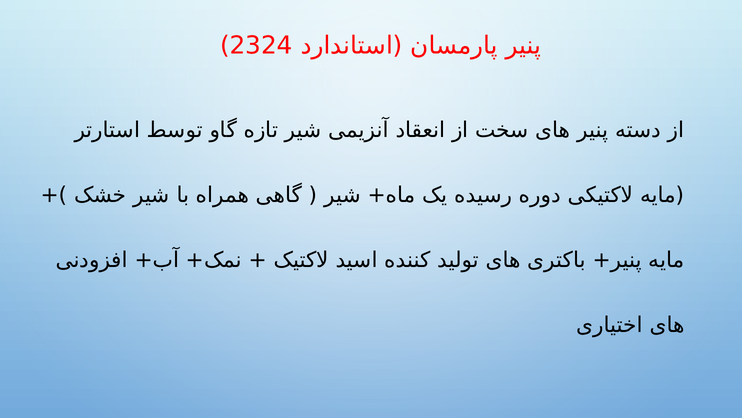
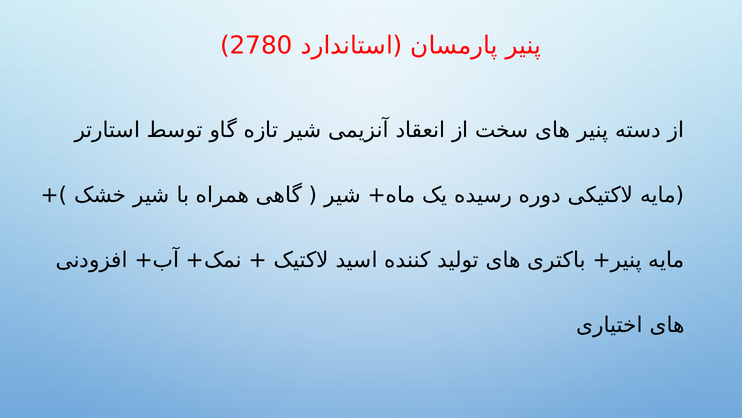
2324: 2324 -> 2780
